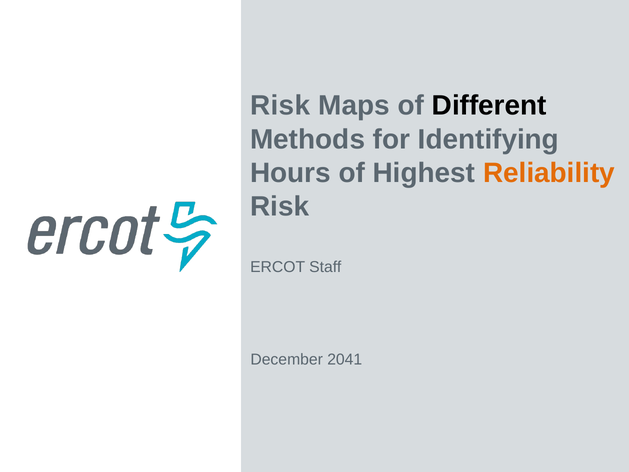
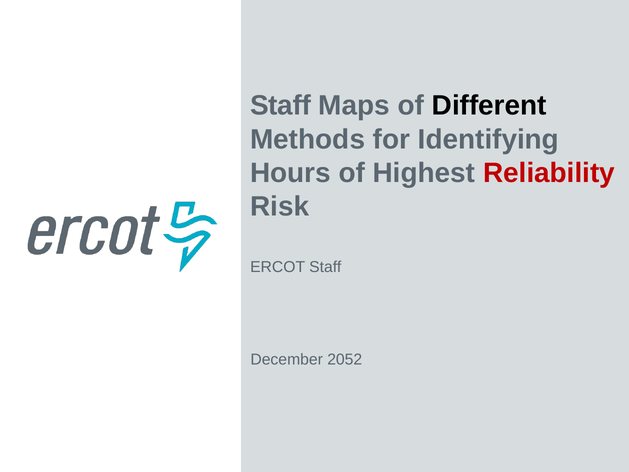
Risk at (280, 106): Risk -> Staff
Reliability colour: orange -> red
2041: 2041 -> 2052
